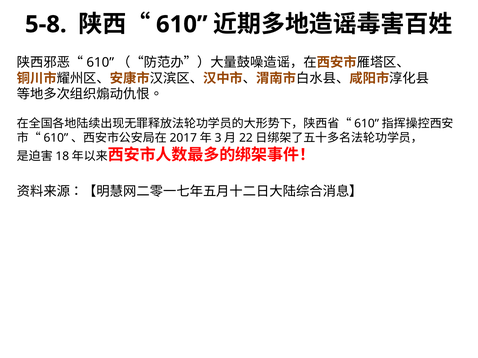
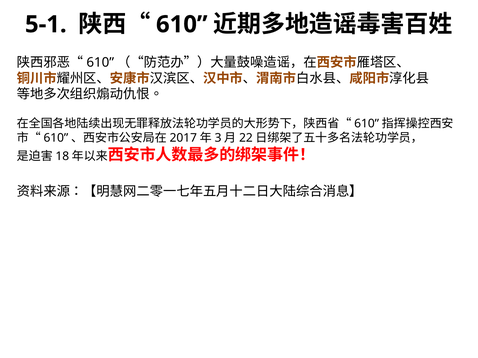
5-8: 5-8 -> 5-1
